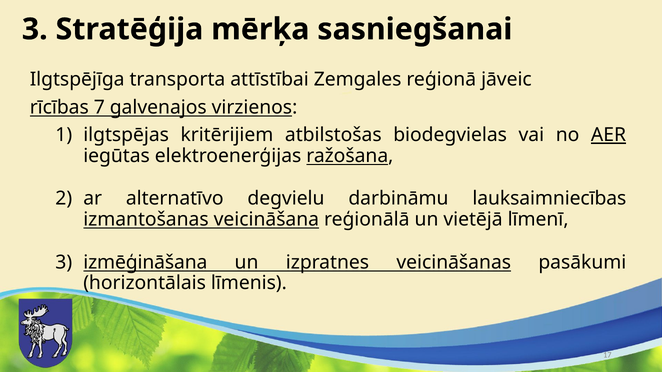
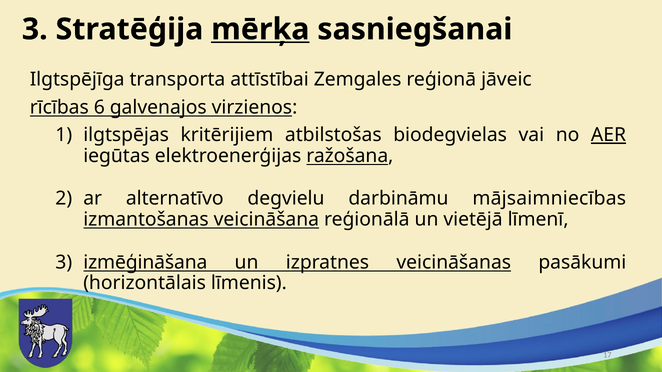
mērķa underline: none -> present
7: 7 -> 6
lauksaimniecības: lauksaimniecības -> mājsaimniecības
